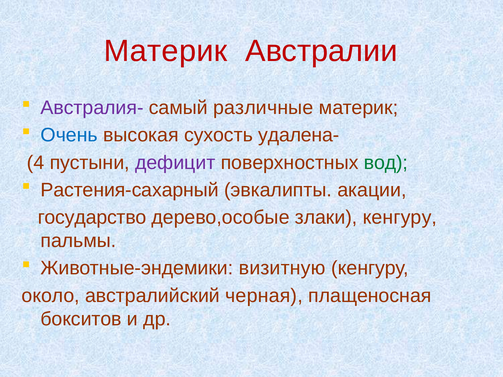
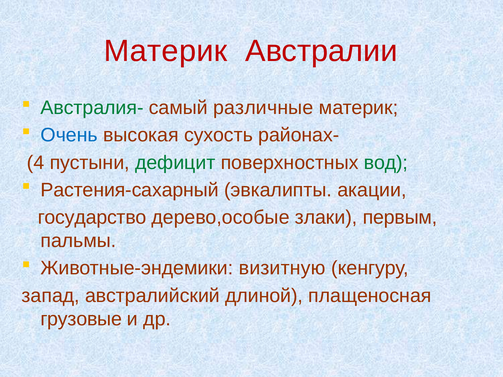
Австралия- colour: purple -> green
удалена-: удалена- -> районах-
дефицит colour: purple -> green
злаки кенгуру: кенгуру -> первым
около: около -> запад
черная: черная -> длиной
бокситов: бокситов -> грузовые
